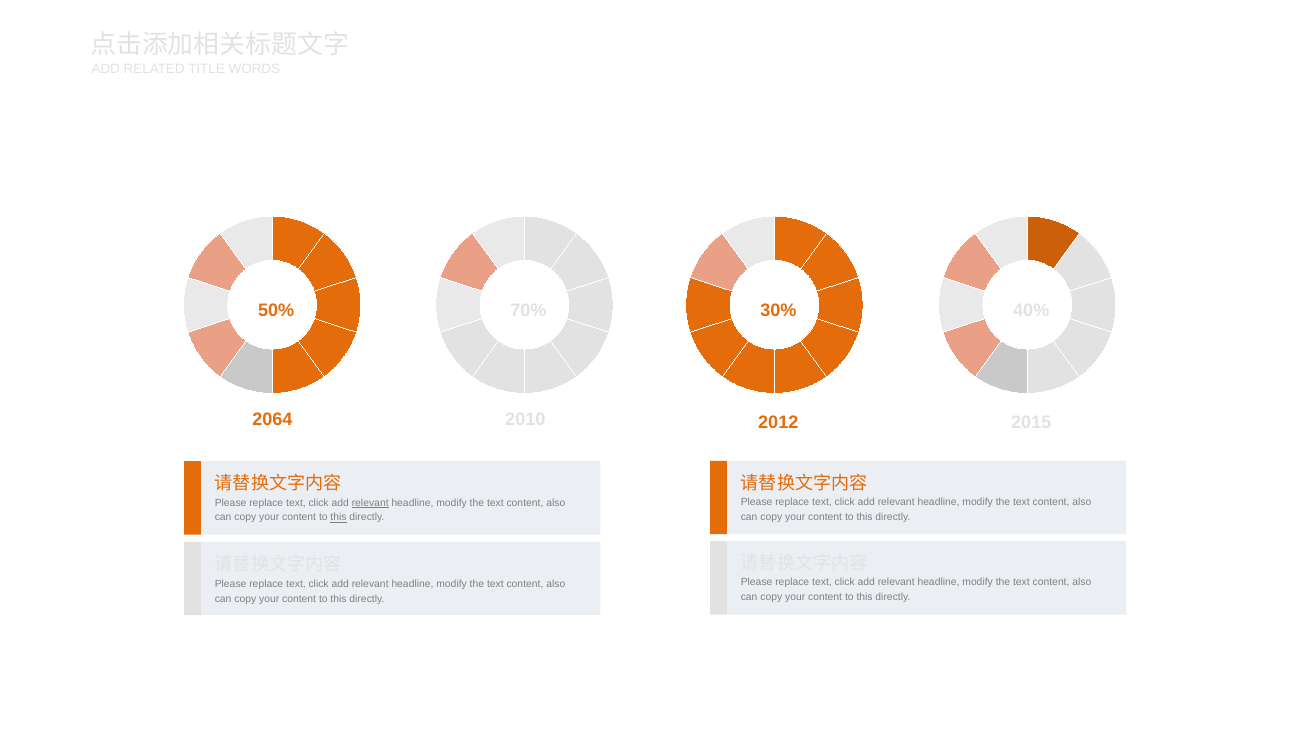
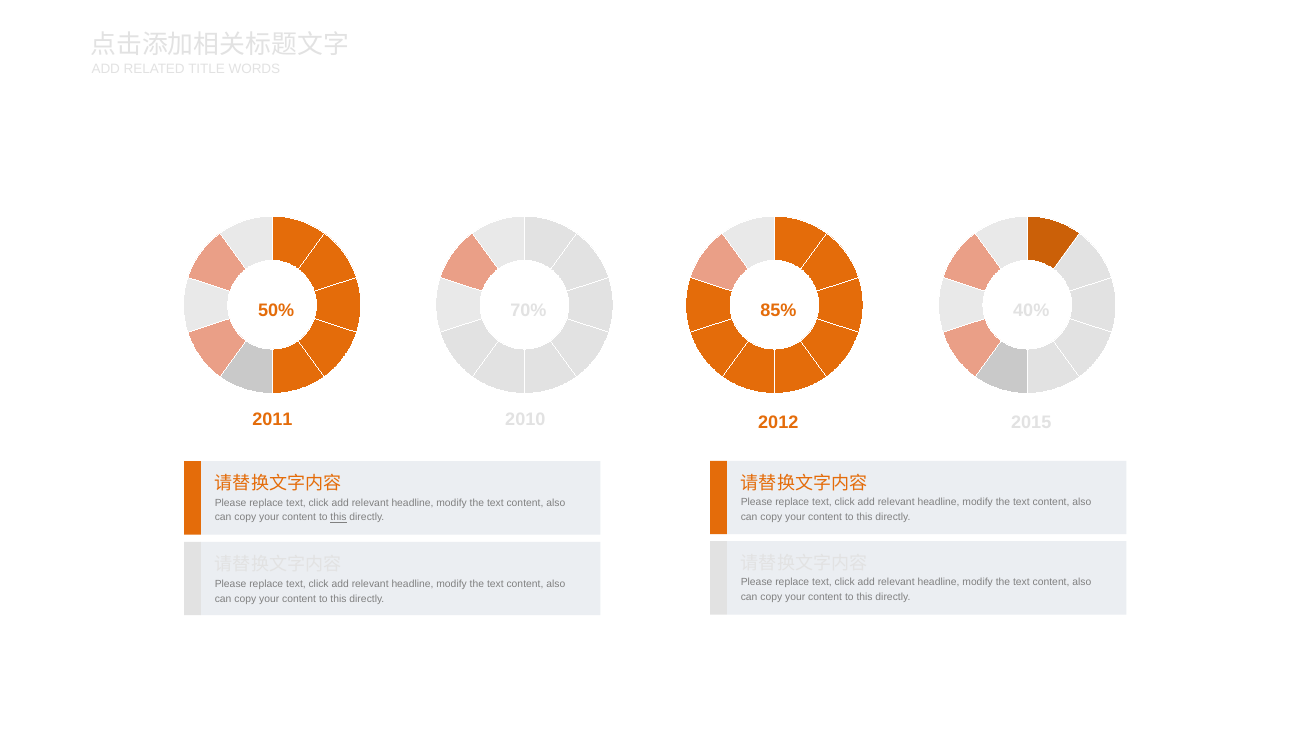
30%: 30% -> 85%
2064: 2064 -> 2011
relevant at (370, 503) underline: present -> none
